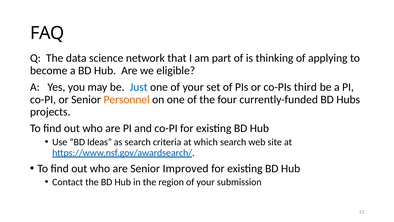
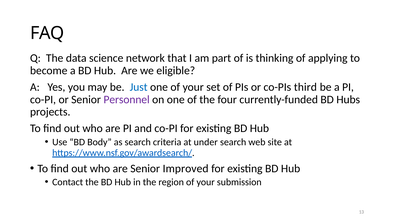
Personnel colour: orange -> purple
Ideas: Ideas -> Body
which: which -> under
